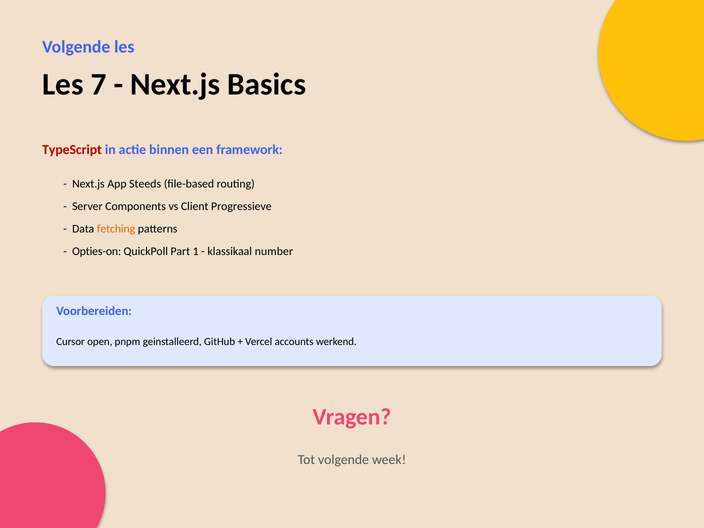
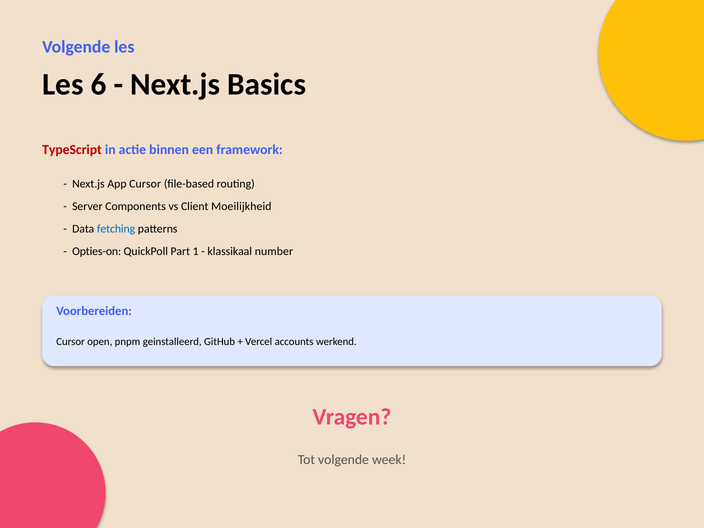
7: 7 -> 6
App Steeds: Steeds -> Cursor
Progressieve: Progressieve -> Moeilijkheid
fetching colour: orange -> blue
